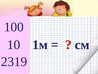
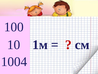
2319: 2319 -> 1004
